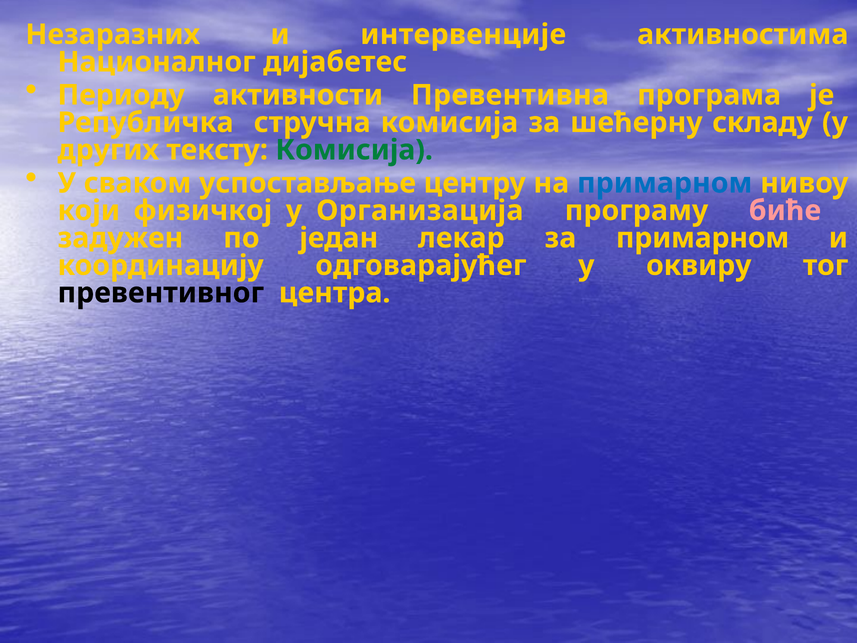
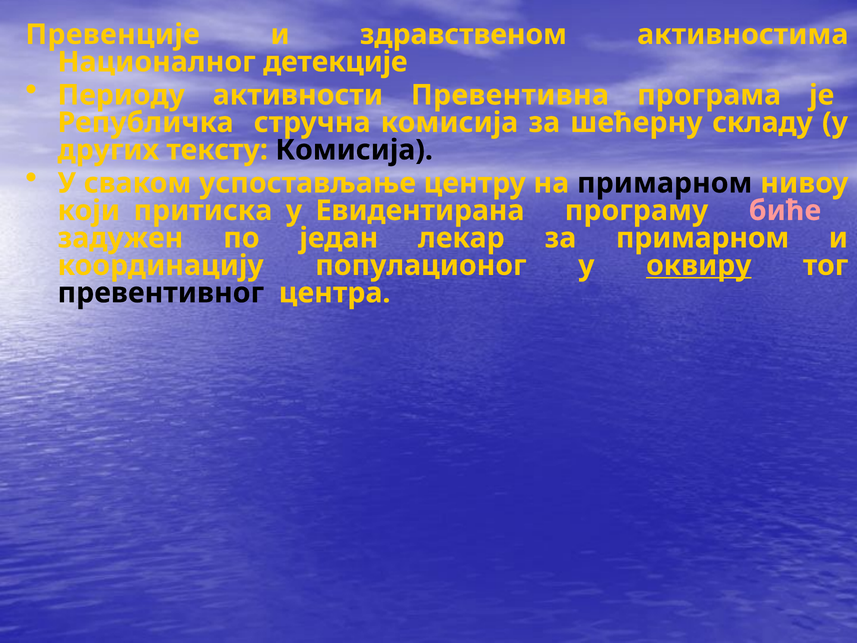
Незаразних: Незаразних -> Превенције
интервенције: интервенције -> здравственом
дијабетес: дијабетес -> детекције
Комисија at (354, 150) colour: green -> black
примарном at (665, 183) colour: blue -> black
физичкој: физичкој -> притиска
Организација: Организација -> Евидентирана
одговарајућег: одговарајућег -> популационог
оквиру underline: none -> present
